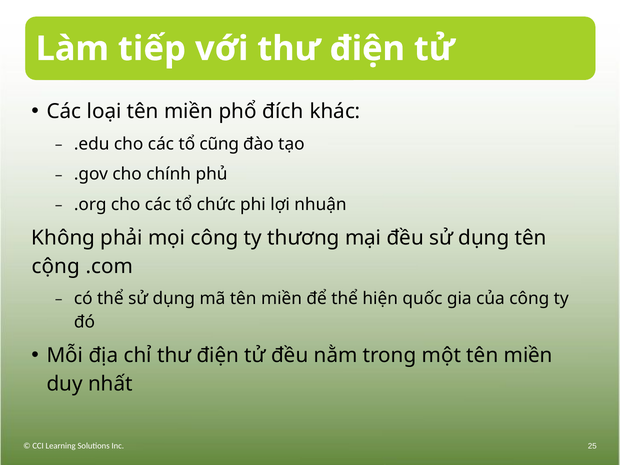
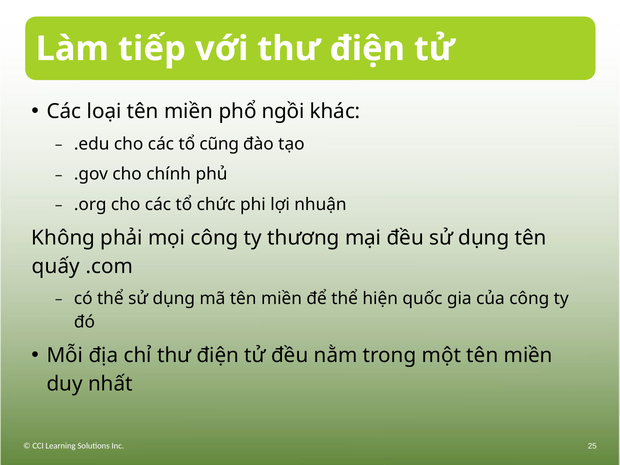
đích: đích -> ngồi
cộng: cộng -> quấy
